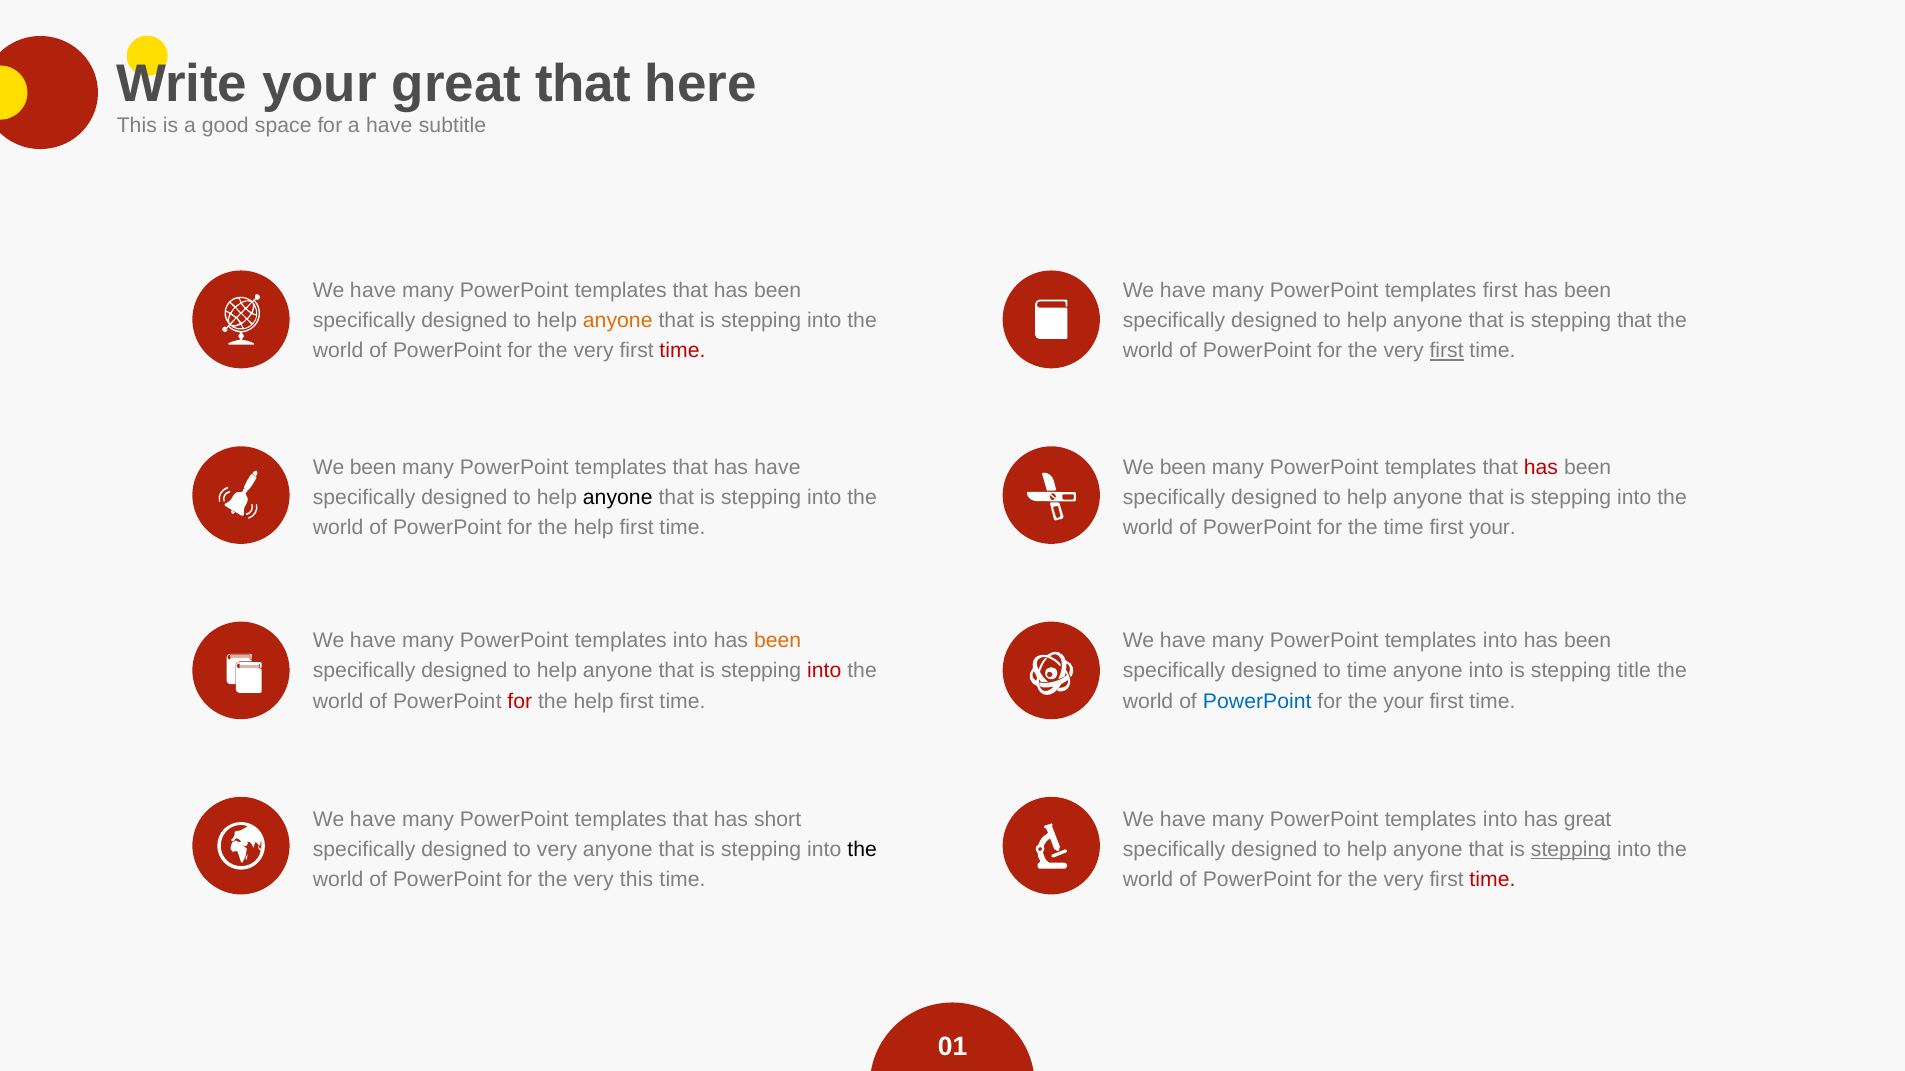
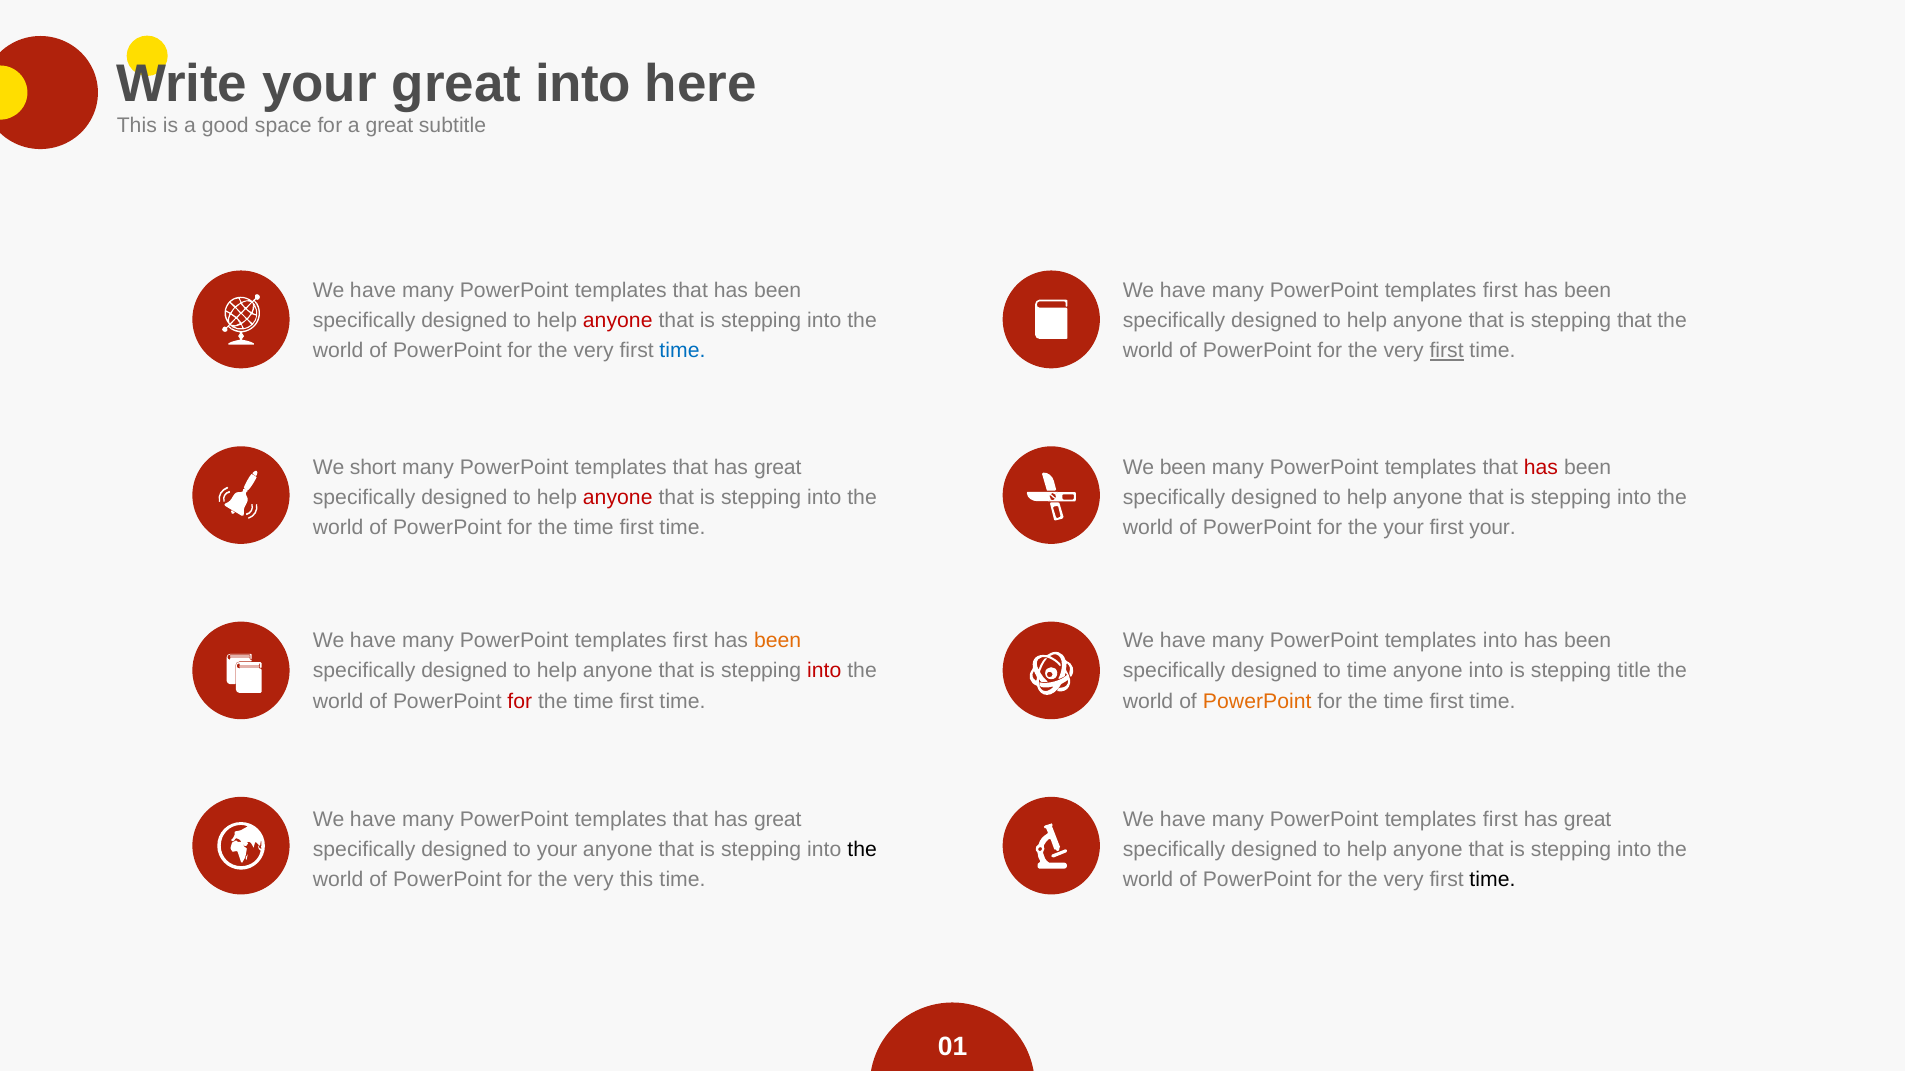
great that: that -> into
a have: have -> great
anyone at (618, 320) colour: orange -> red
time at (683, 351) colour: red -> blue
been at (373, 467): been -> short
have at (778, 467): have -> great
anyone at (618, 498) colour: black -> red
help at (594, 528): help -> time
the time: time -> your
into at (690, 641): into -> first
help at (594, 701): help -> time
PowerPoint at (1257, 701) colour: blue -> orange
your at (1404, 701): your -> time
short at (778, 819): short -> great
into at (1500, 819): into -> first
to very: very -> your
stepping at (1571, 850) underline: present -> none
time at (1492, 880) colour: red -> black
